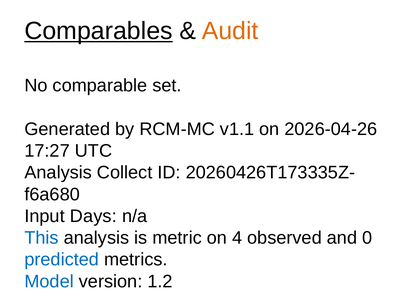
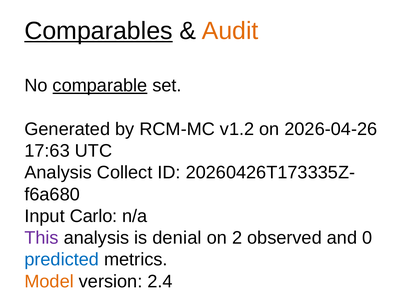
comparable underline: none -> present
v1.1: v1.1 -> v1.2
17:27: 17:27 -> 17:63
Days: Days -> Carlo
This colour: blue -> purple
metric: metric -> denial
4: 4 -> 2
Model colour: blue -> orange
1.2: 1.2 -> 2.4
